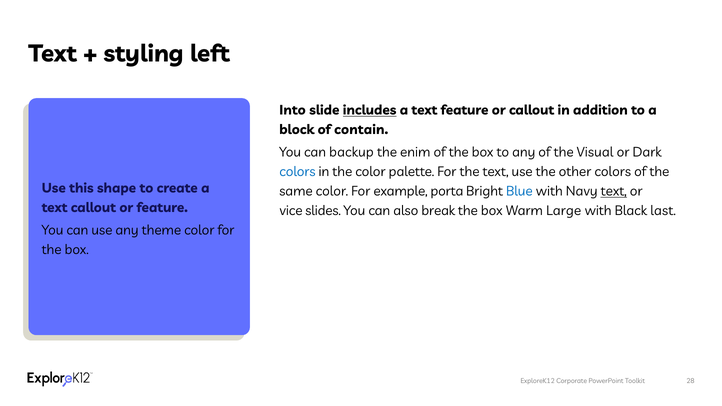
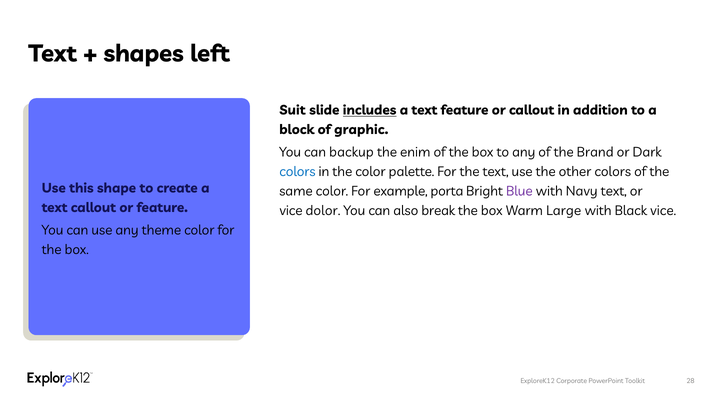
styling: styling -> shapes
Into: Into -> Suit
contain: contain -> graphic
Visual: Visual -> Brand
Blue colour: blue -> purple
text at (614, 191) underline: present -> none
slides: slides -> dolor
Black last: last -> vice
